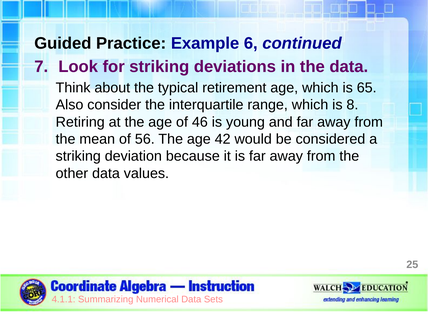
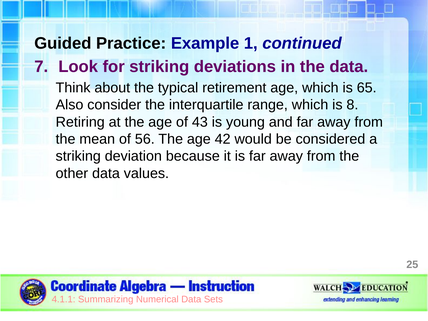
6: 6 -> 1
46: 46 -> 43
